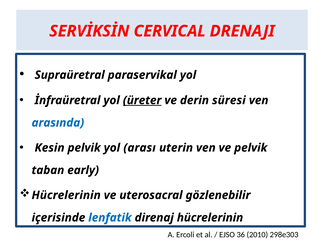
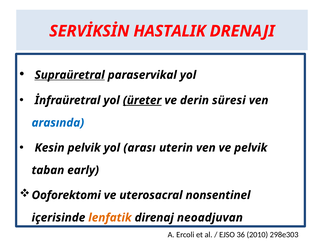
CERVICAL: CERVICAL -> HASTALIK
Supraüretral underline: none -> present
Hücrelerinin at (66, 195): Hücrelerinin -> Ooforektomi
gözlenebilir: gözlenebilir -> nonsentinel
lenfatik colour: blue -> orange
direnaj hücrelerinin: hücrelerinin -> neoadjuvan
